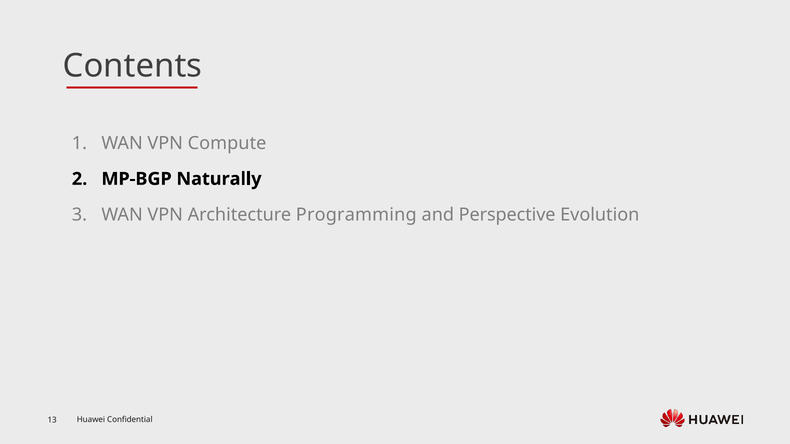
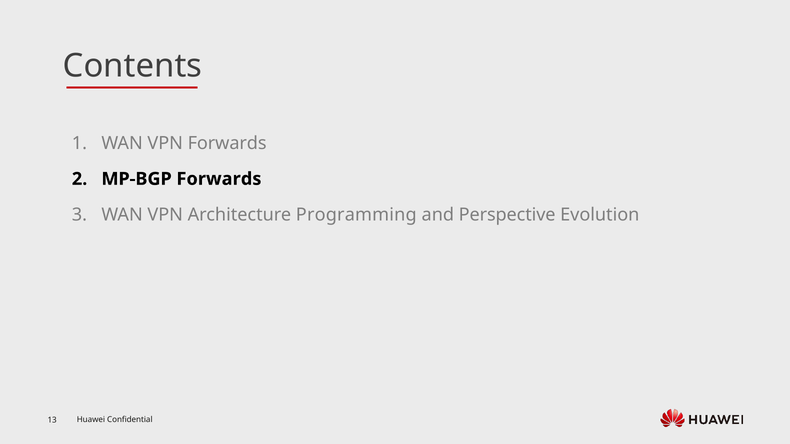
VPN Compute: Compute -> Forwards
MP-BGP Naturally: Naturally -> Forwards
